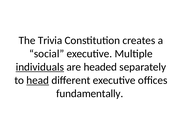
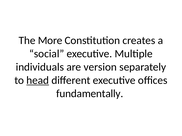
Trivia: Trivia -> More
individuals underline: present -> none
headed: headed -> version
